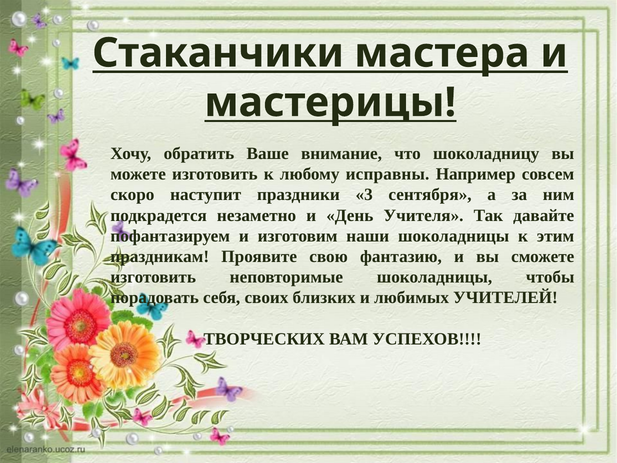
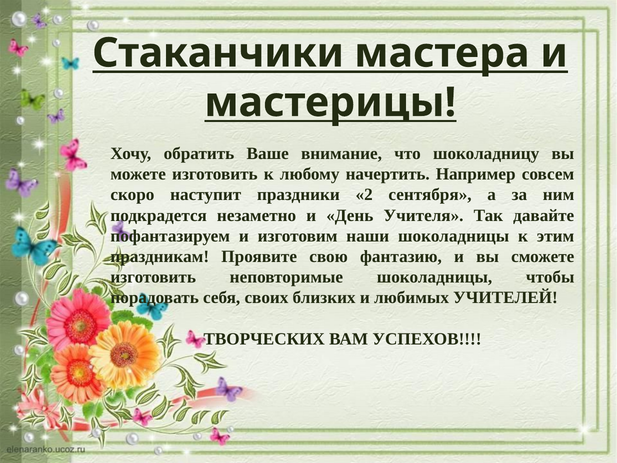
исправны: исправны -> начертить
3: 3 -> 2
